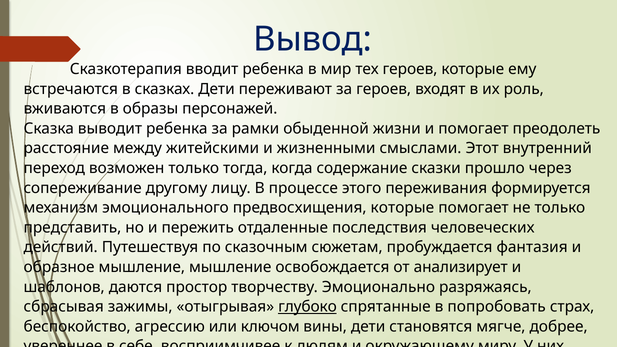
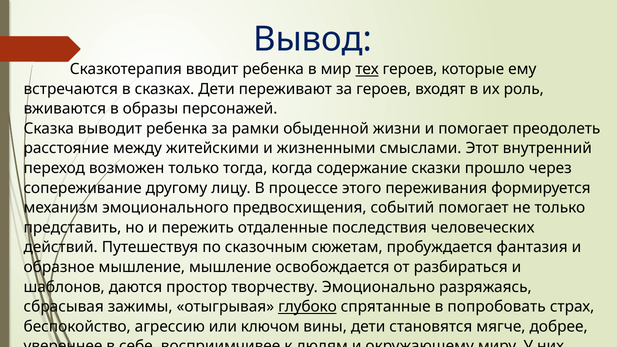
тех underline: none -> present
предвосхищения которые: которые -> событий
анализирует: анализирует -> разбираться
